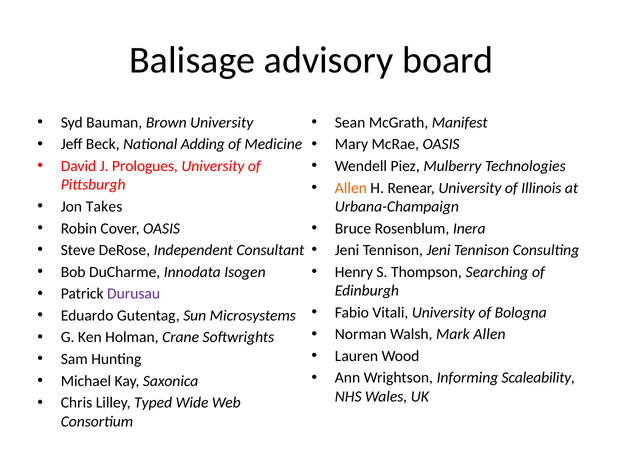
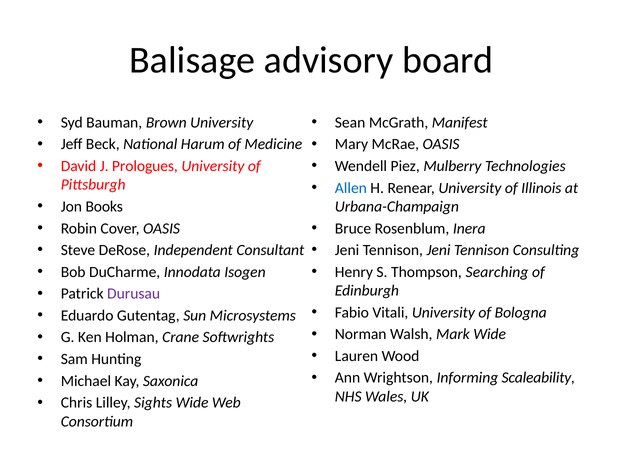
Adding: Adding -> Harum
Allen at (351, 188) colour: orange -> blue
Takes: Takes -> Books
Mark Allen: Allen -> Wide
Typed: Typed -> Sights
